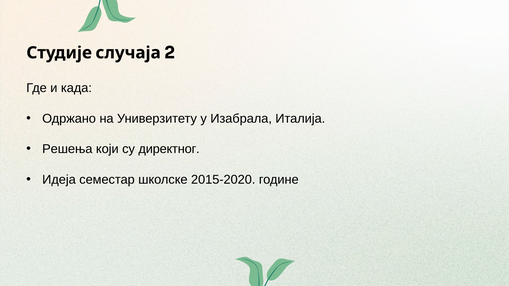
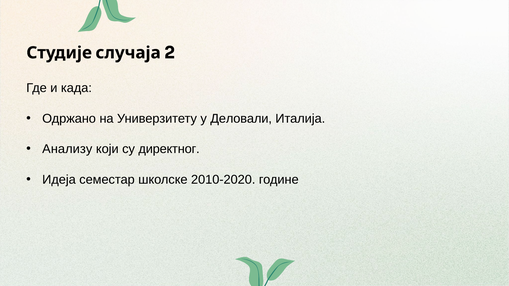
Изабрала: Изабрала -> Деловали
Решења: Решења -> Анализу
2015-2020: 2015-2020 -> 2010-2020
